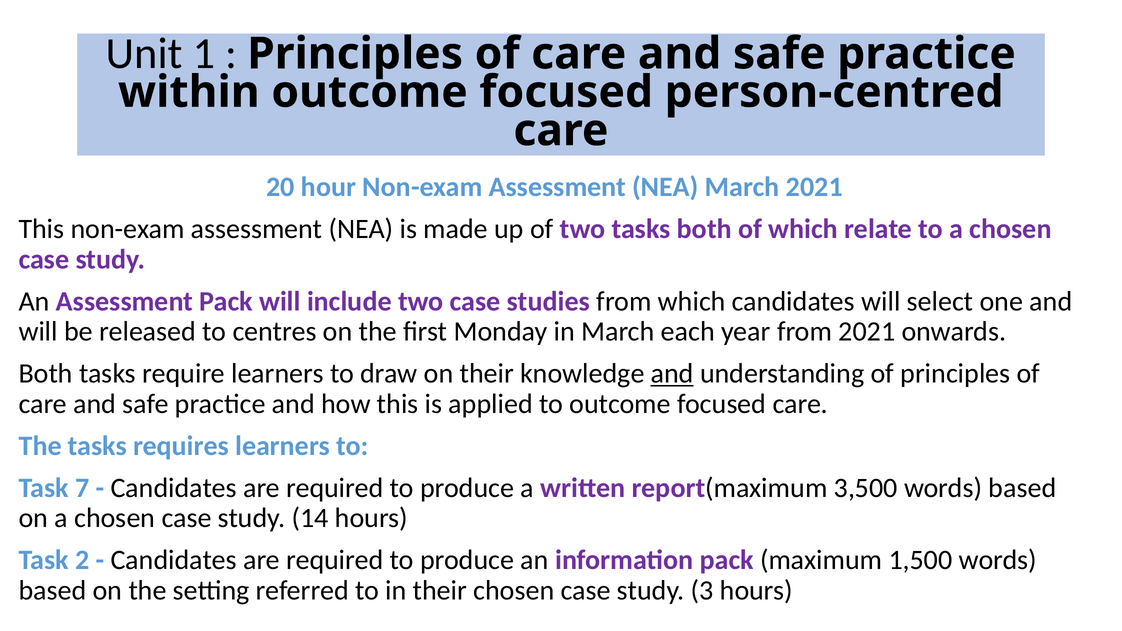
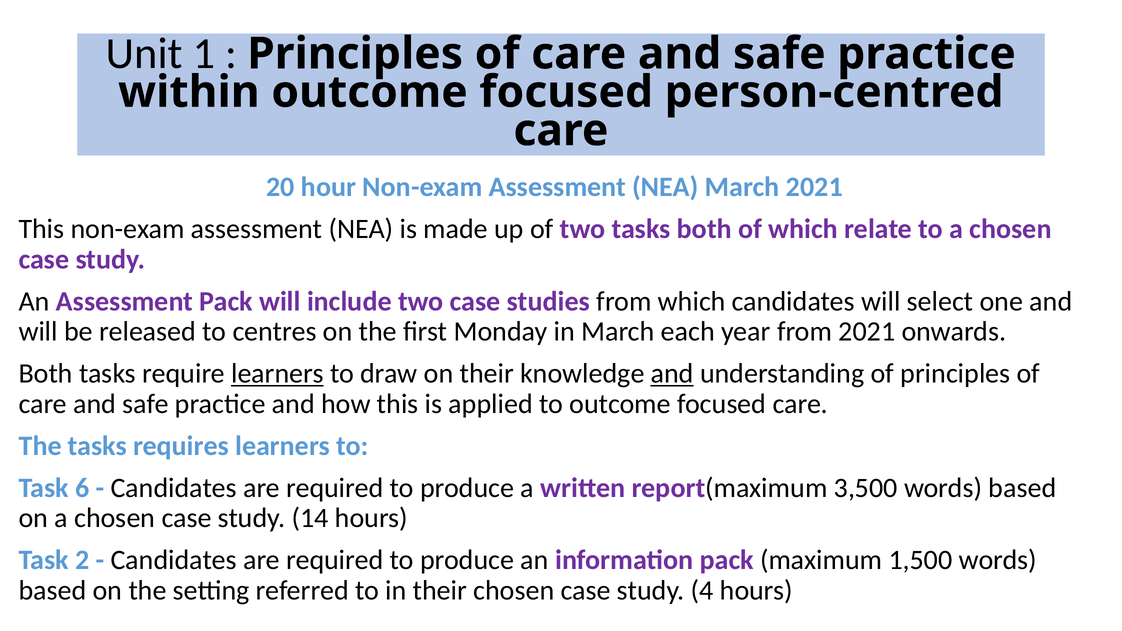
learners at (277, 374) underline: none -> present
7: 7 -> 6
3: 3 -> 4
